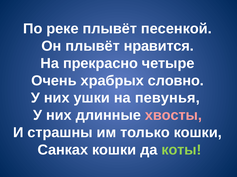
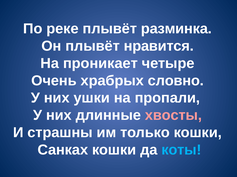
песенкой: песенкой -> разминка
прекрасно: прекрасно -> проникает
певунья: певунья -> пропали
коты colour: light green -> light blue
